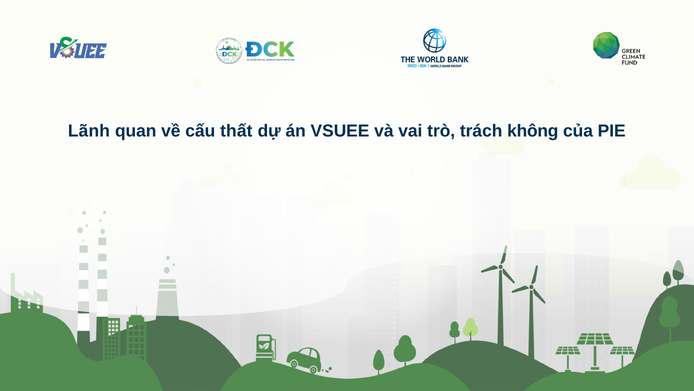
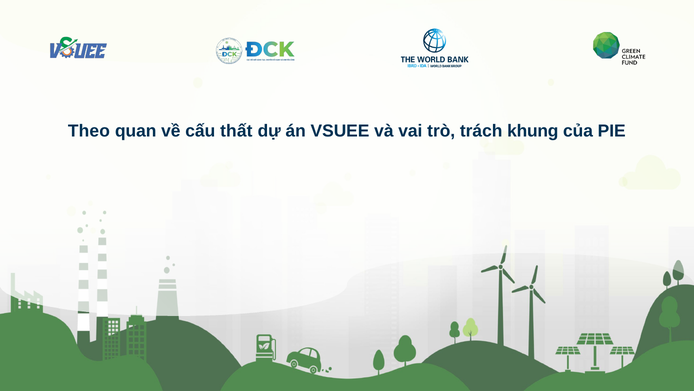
Lãnh: Lãnh -> Theo
không: không -> khung
